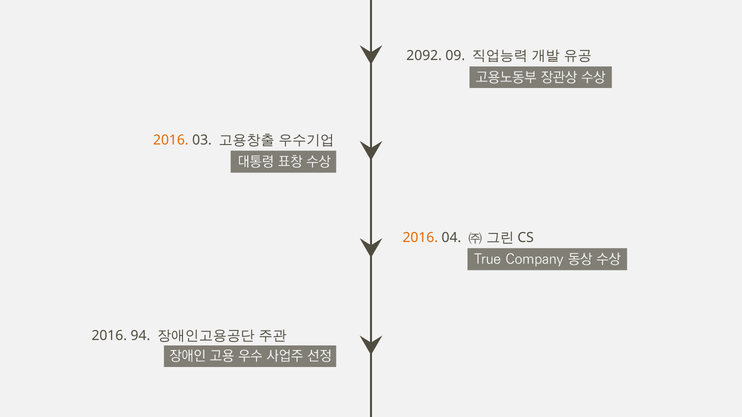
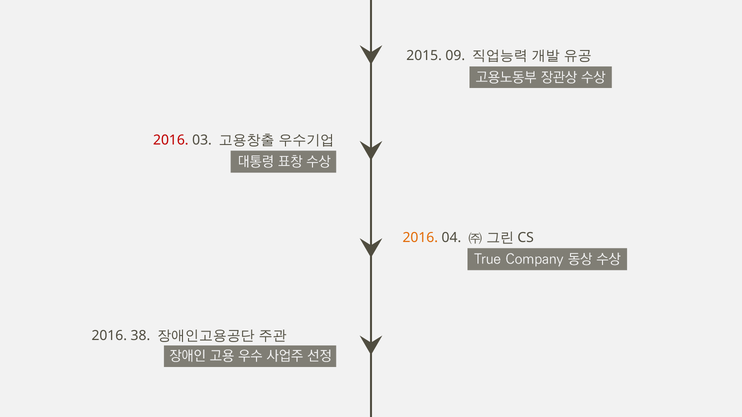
2092: 2092 -> 2015
2016 at (171, 140) colour: orange -> red
94: 94 -> 38
